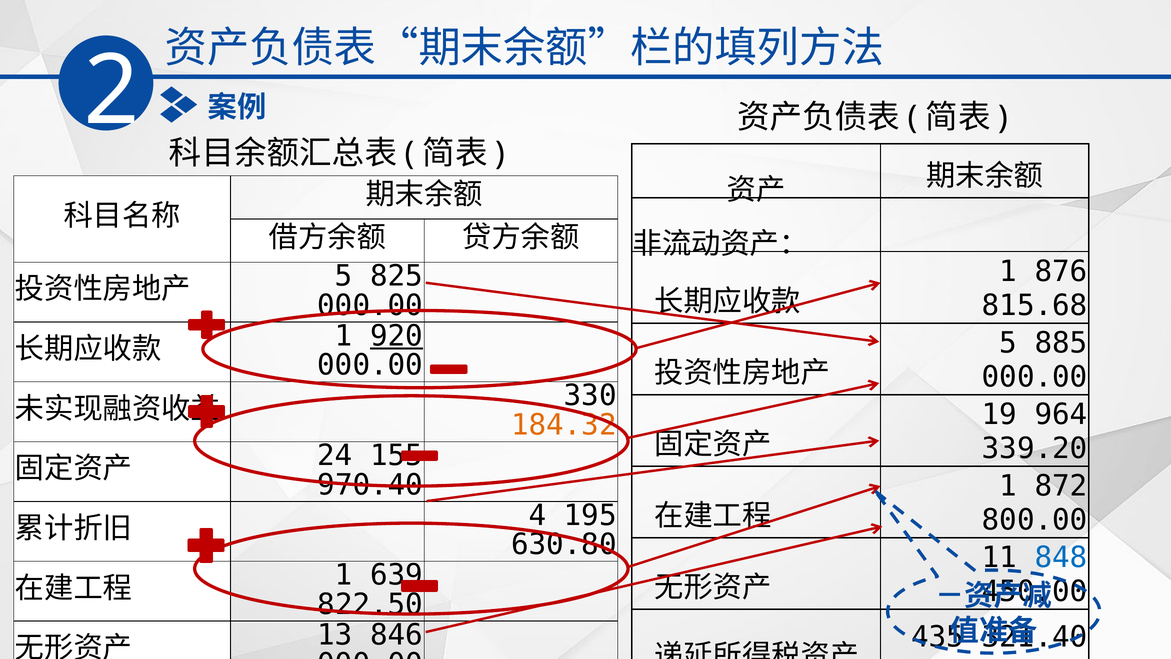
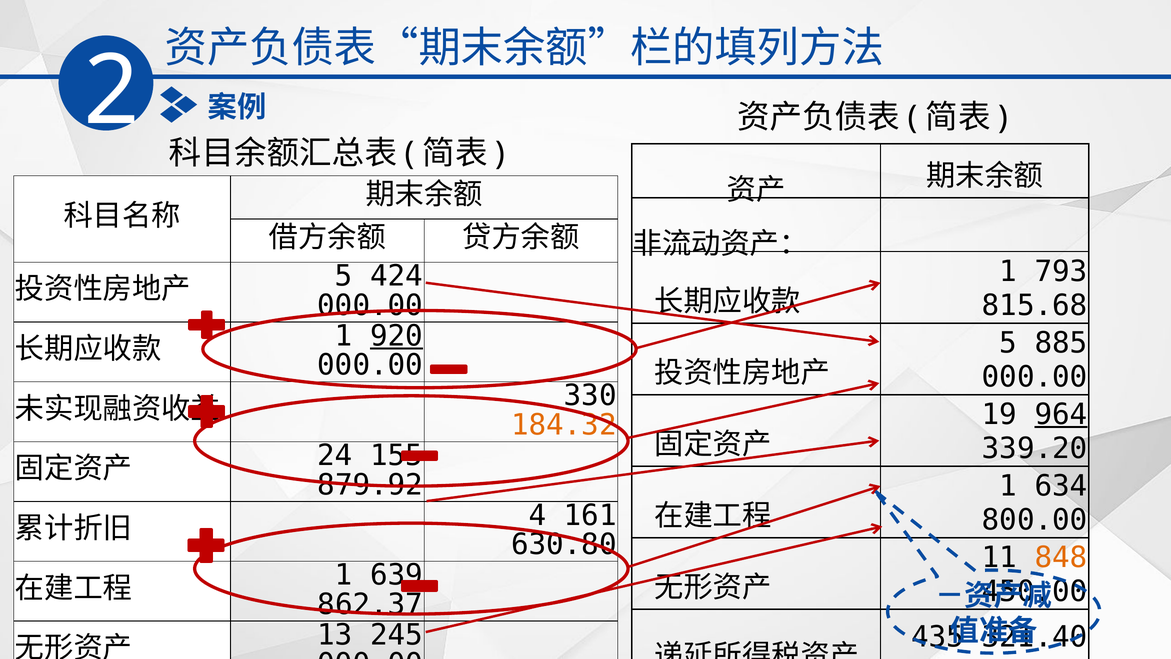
876: 876 -> 793
825: 825 -> 424
964 underline: none -> present
970.40: 970.40 -> 879.92
872: 872 -> 634
195: 195 -> 161
848 colour: blue -> orange
822.50: 822.50 -> 862.37
846: 846 -> 245
